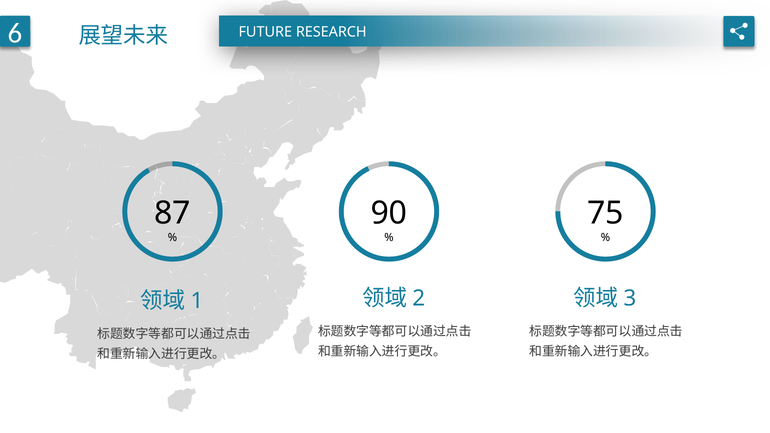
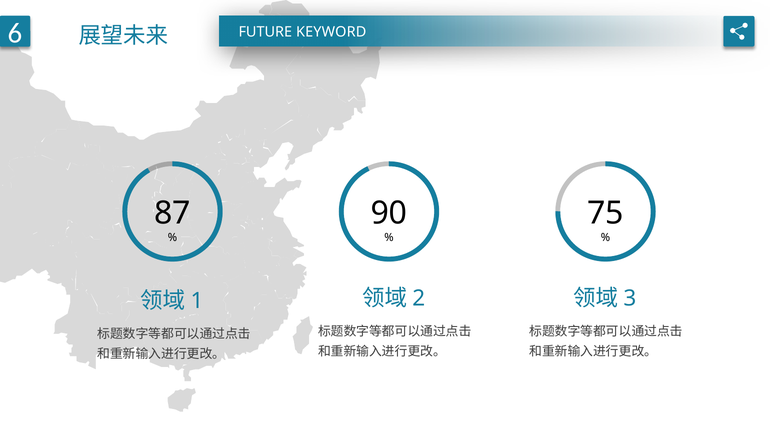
RESEARCH: RESEARCH -> KEYWORD
